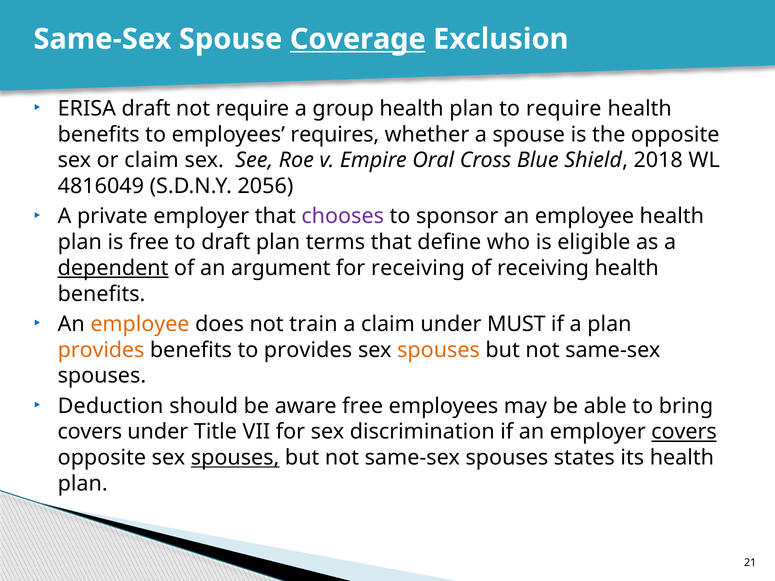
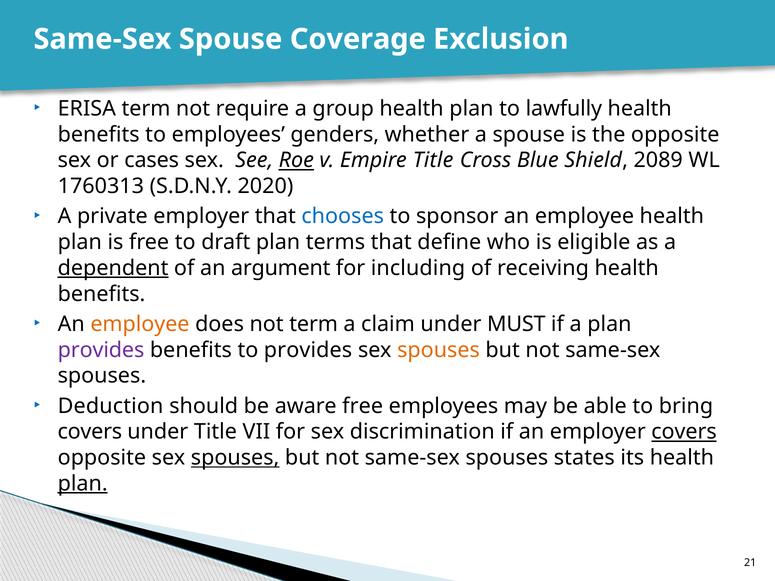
Coverage underline: present -> none
ERISA draft: draft -> term
to require: require -> lawfully
requires: requires -> genders
or claim: claim -> cases
Roe underline: none -> present
Empire Oral: Oral -> Title
2018: 2018 -> 2089
4816049: 4816049 -> 1760313
2056: 2056 -> 2020
chooses colour: purple -> blue
for receiving: receiving -> including
not train: train -> term
provides at (101, 350) colour: orange -> purple
plan at (83, 484) underline: none -> present
